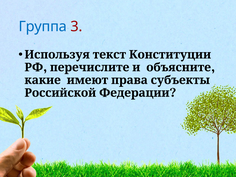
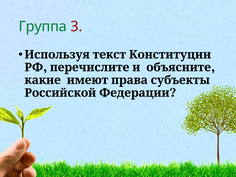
Группа colour: blue -> green
